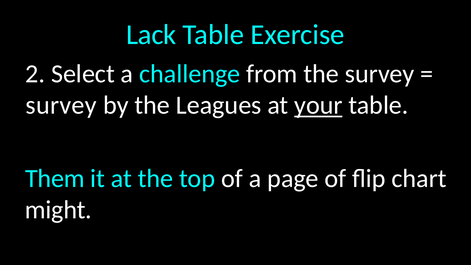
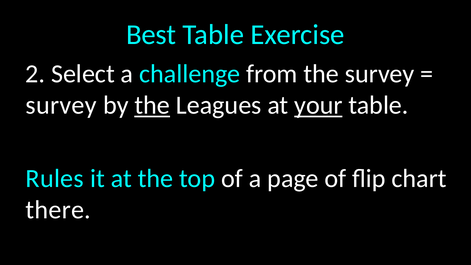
Lack: Lack -> Best
the at (152, 105) underline: none -> present
Them: Them -> Rules
might: might -> there
